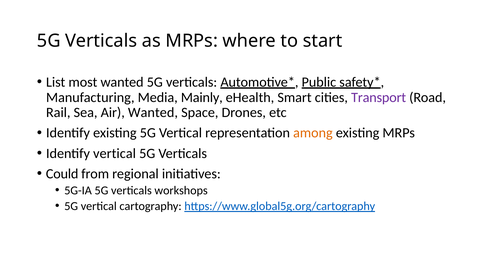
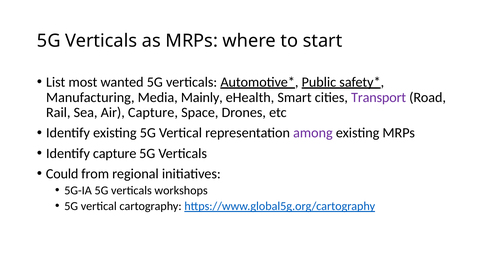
Air Wanted: Wanted -> Capture
among colour: orange -> purple
Identify vertical: vertical -> capture
